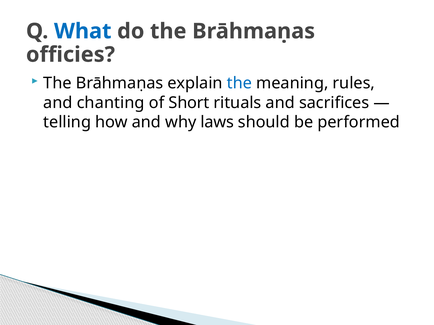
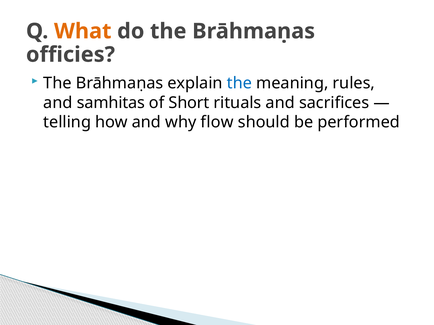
What colour: blue -> orange
chanting: chanting -> samhitas
laws: laws -> flow
